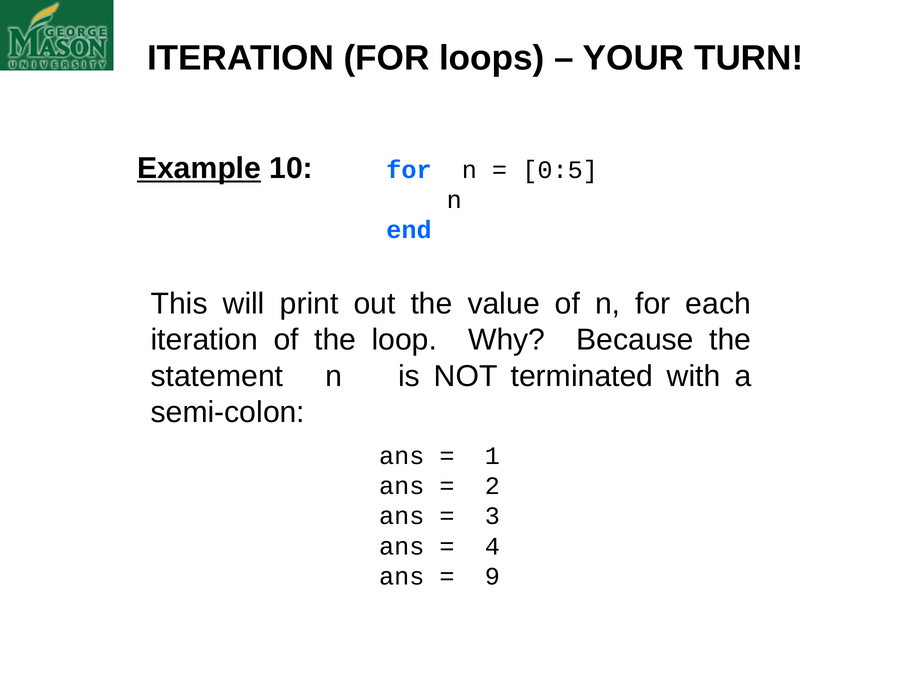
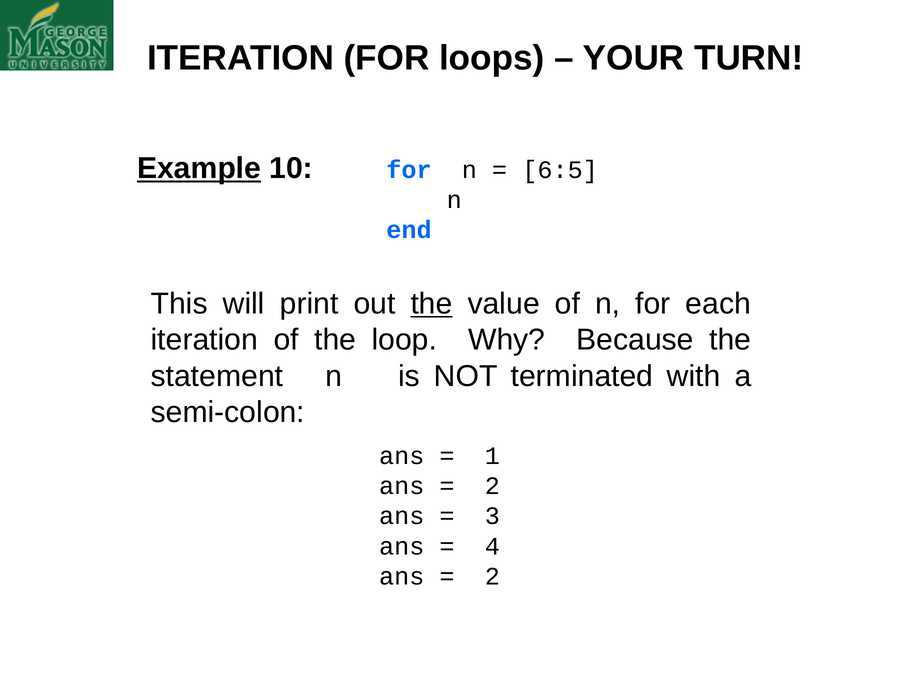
0:5: 0:5 -> 6:5
the at (432, 304) underline: none -> present
9 at (492, 576): 9 -> 2
